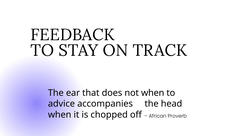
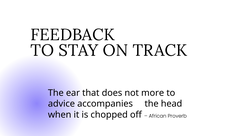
not when: when -> more
